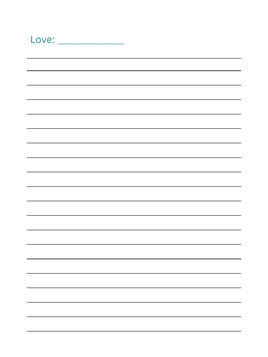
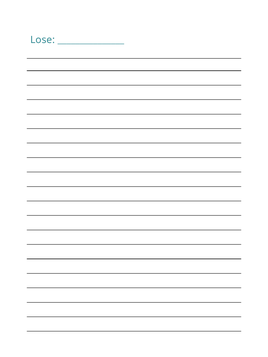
Love: Love -> Lose
